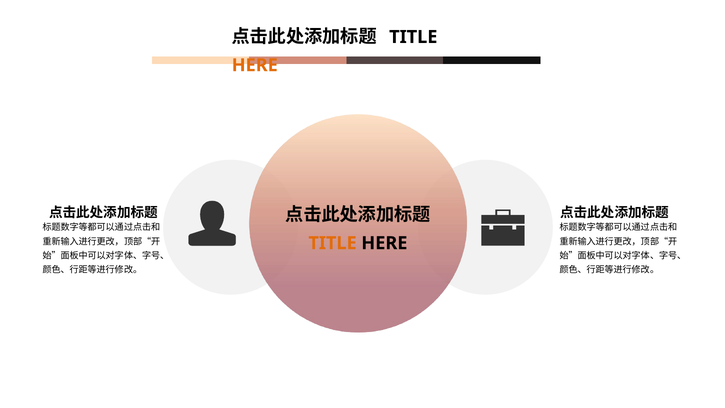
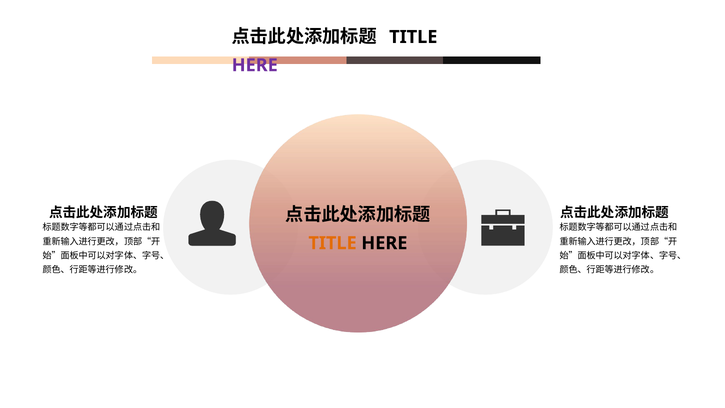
HERE at (255, 65) colour: orange -> purple
